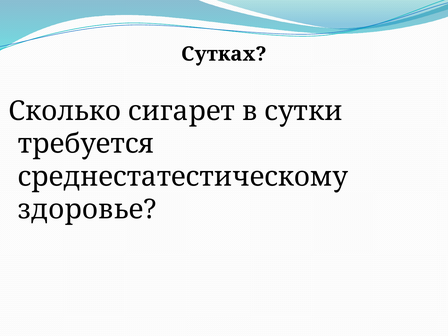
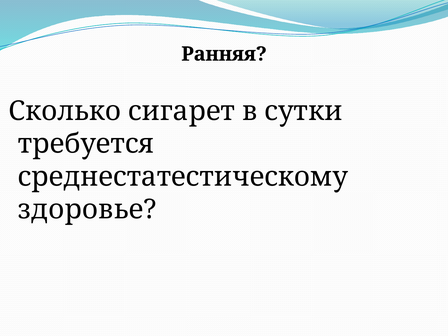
Сутках: Сутках -> Ранняя
